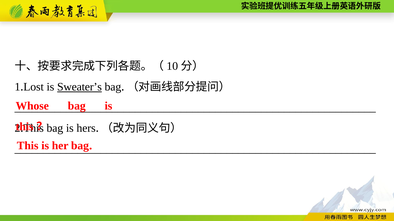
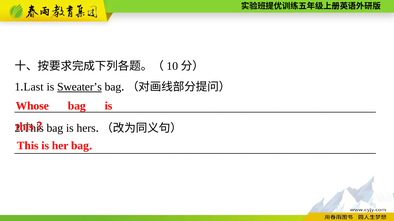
Lost: Lost -> Last
